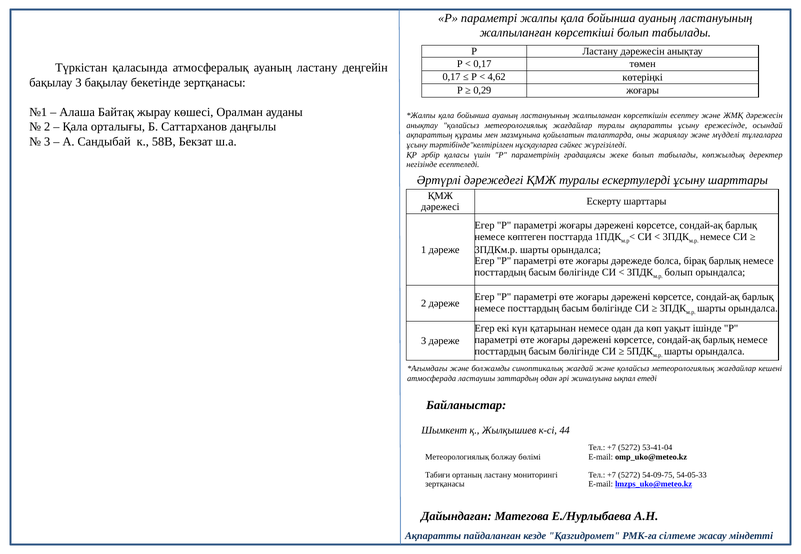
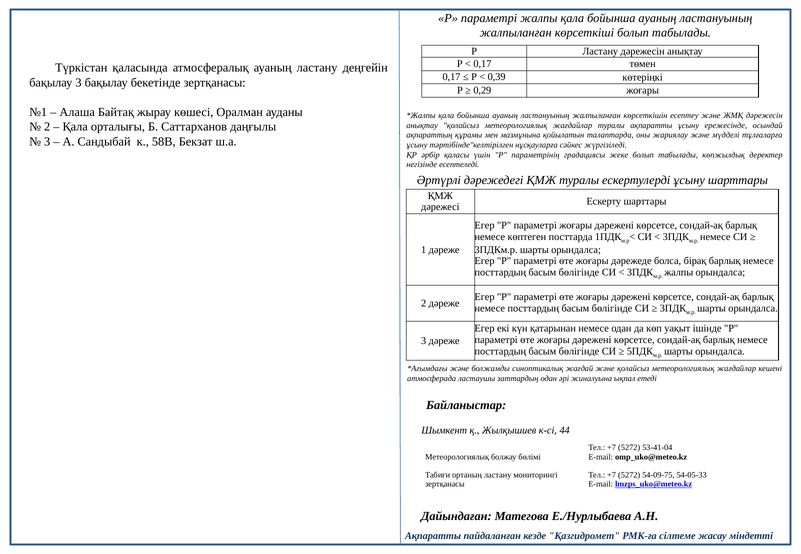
4,62: 4,62 -> 0,39
болып at (679, 273): болып -> жалпы
